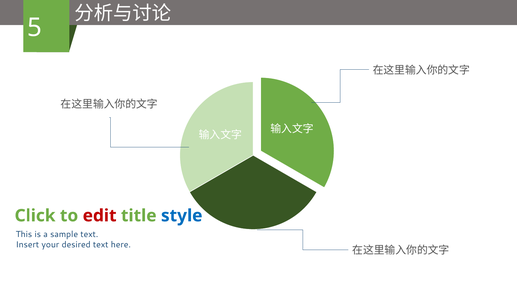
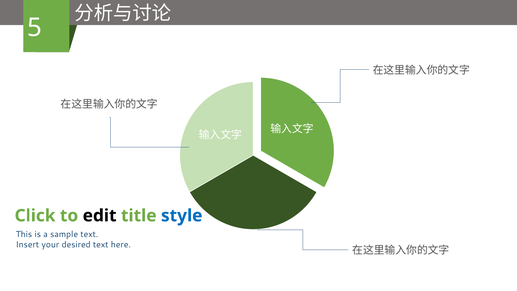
edit colour: red -> black
